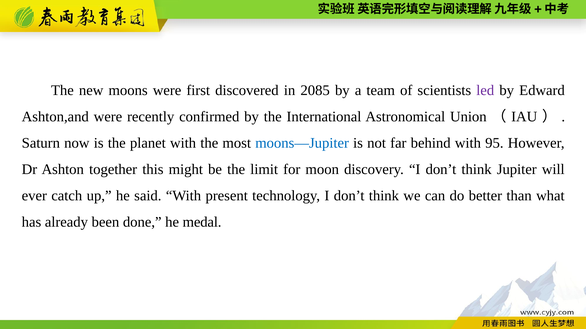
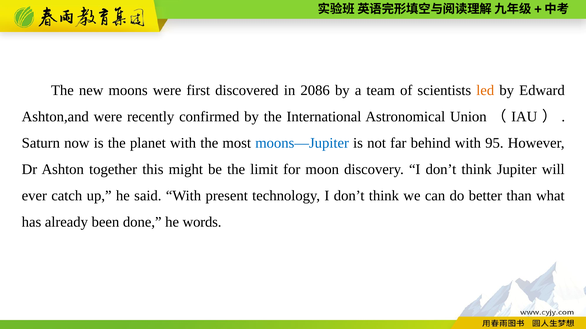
2085: 2085 -> 2086
led colour: purple -> orange
medal: medal -> words
